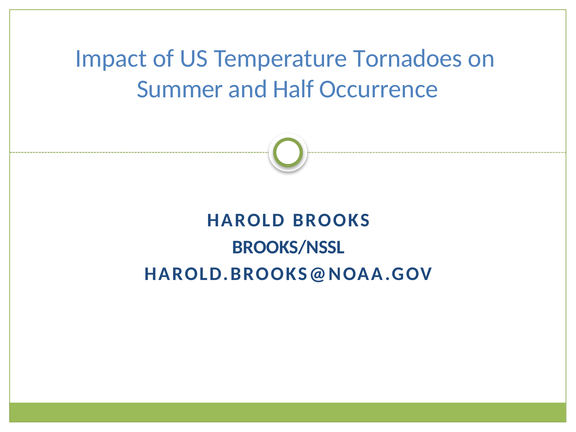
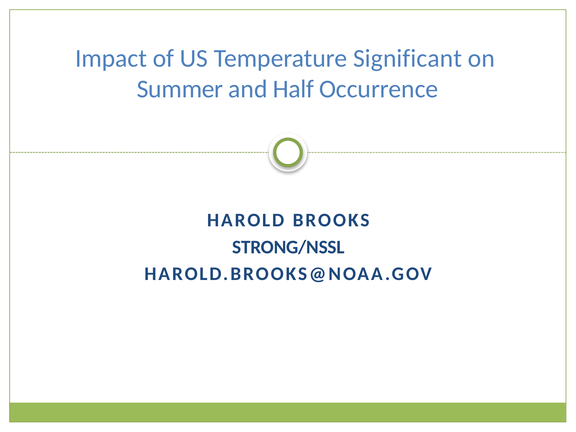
Tornadoes: Tornadoes -> Significant
BROOKS/NSSL: BROOKS/NSSL -> STRONG/NSSL
